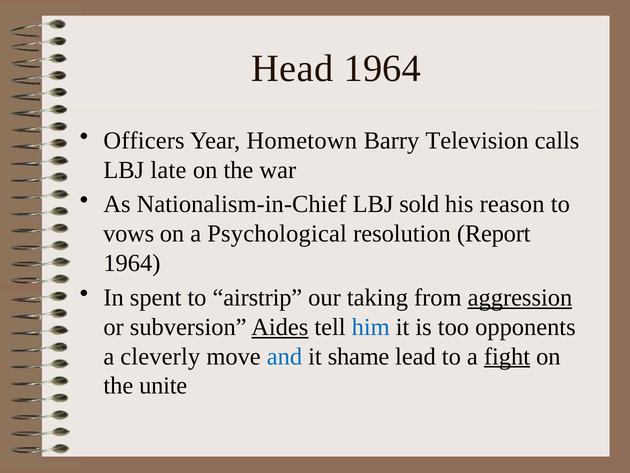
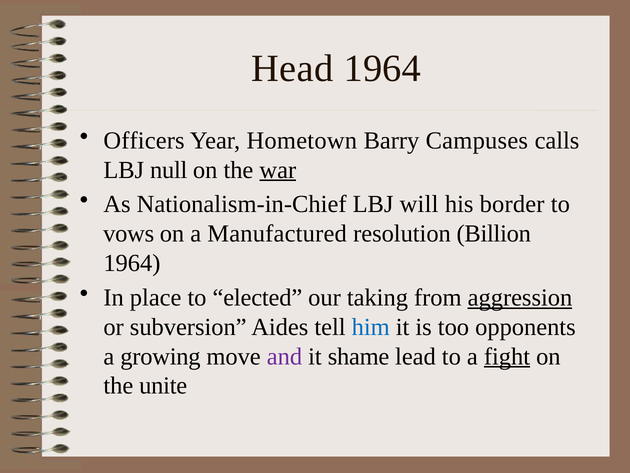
Television: Television -> Campuses
late: late -> null
war underline: none -> present
sold: sold -> will
reason: reason -> border
Psychological: Psychological -> Manufactured
Report: Report -> Billion
spent: spent -> place
airstrip: airstrip -> elected
Aides underline: present -> none
cleverly: cleverly -> growing
and colour: blue -> purple
